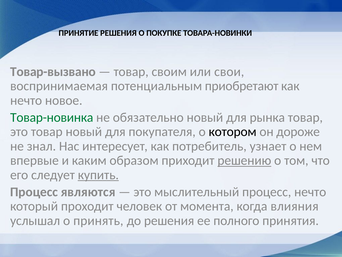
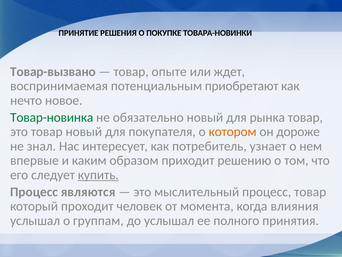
своим: своим -> опыте
свои: свои -> ждет
котором colour: black -> orange
решению underline: present -> none
процесс нечто: нечто -> товар
принять: принять -> группам
до решения: решения -> услышал
